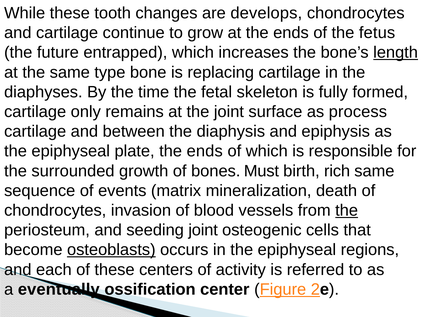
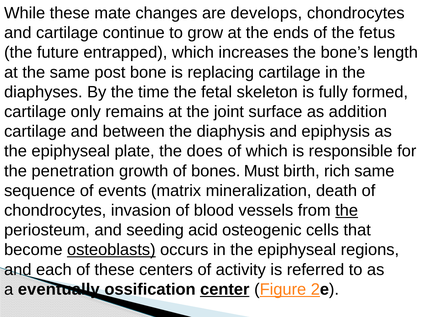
tooth: tooth -> mate
length underline: present -> none
type: type -> post
process: process -> addition
plate the ends: ends -> does
surrounded: surrounded -> penetration
seeding joint: joint -> acid
center underline: none -> present
